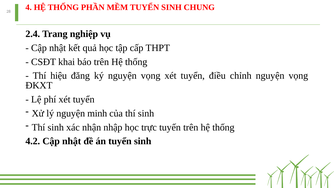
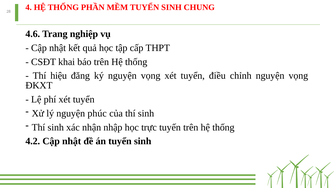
2.4: 2.4 -> 4.6
minh: minh -> phúc
